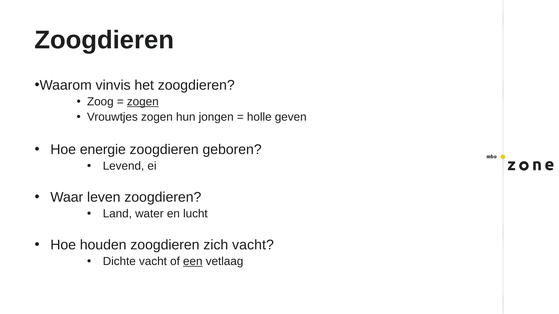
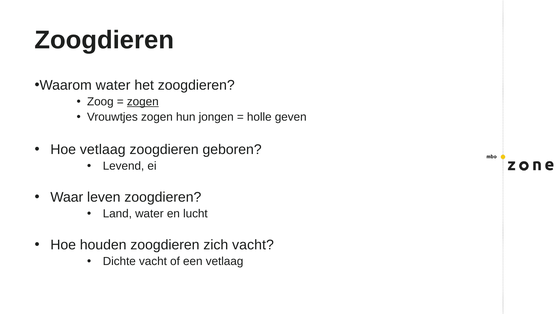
Waarom vinvis: vinvis -> water
Hoe energie: energie -> vetlaag
een underline: present -> none
